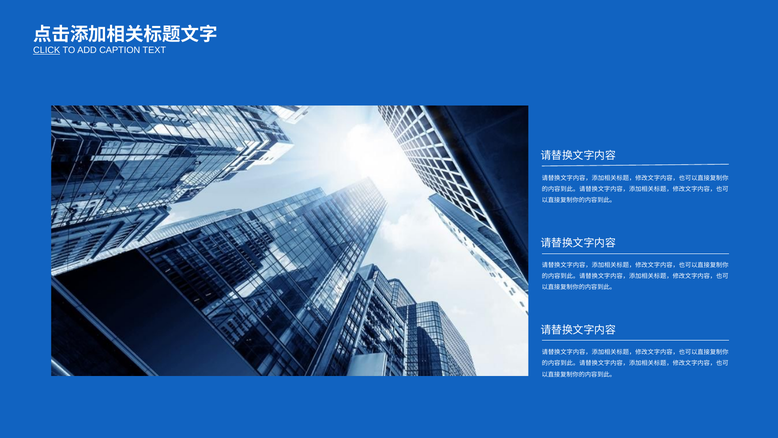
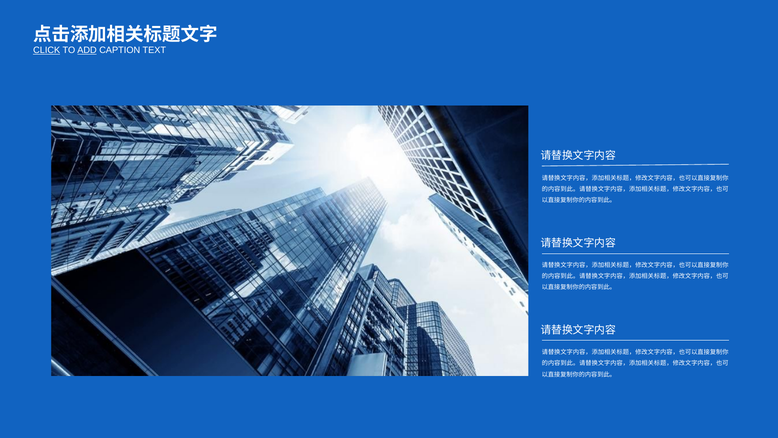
ADD underline: none -> present
